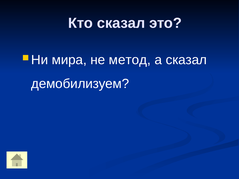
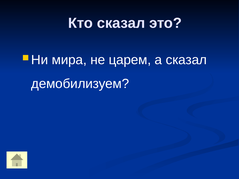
метод: метод -> царем
